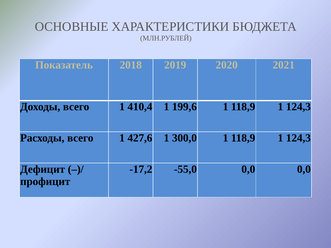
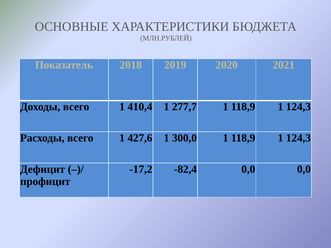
199,6: 199,6 -> 277,7
-55,0: -55,0 -> -82,4
